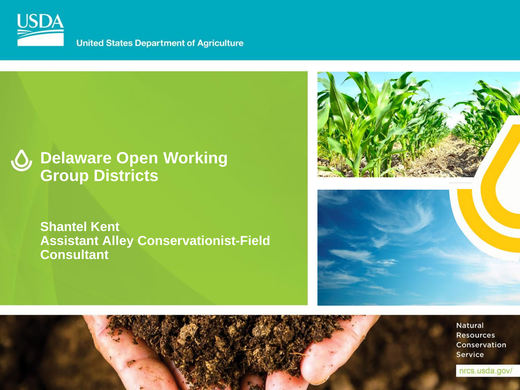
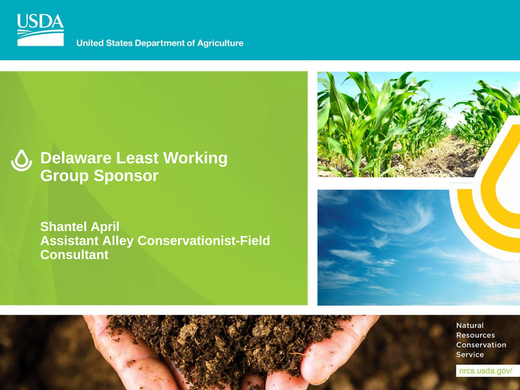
Open: Open -> Least
Districts: Districts -> Sponsor
Kent: Kent -> April
